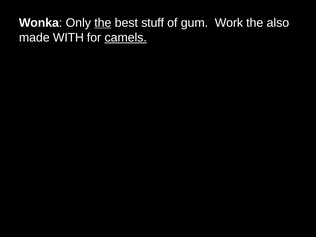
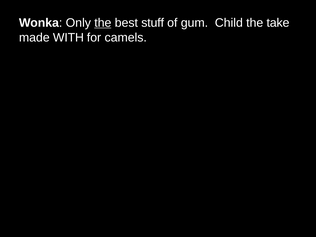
Work: Work -> Child
also: also -> take
camels underline: present -> none
